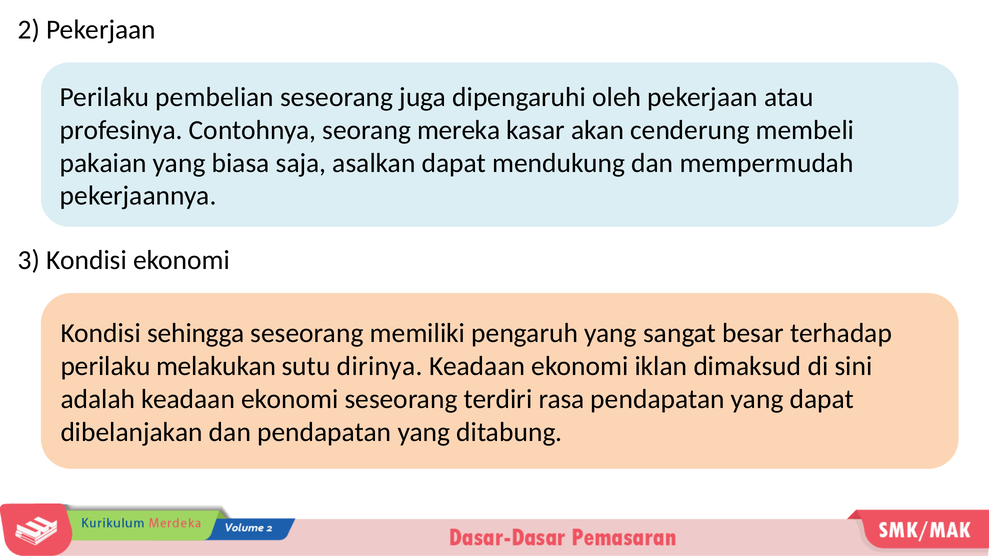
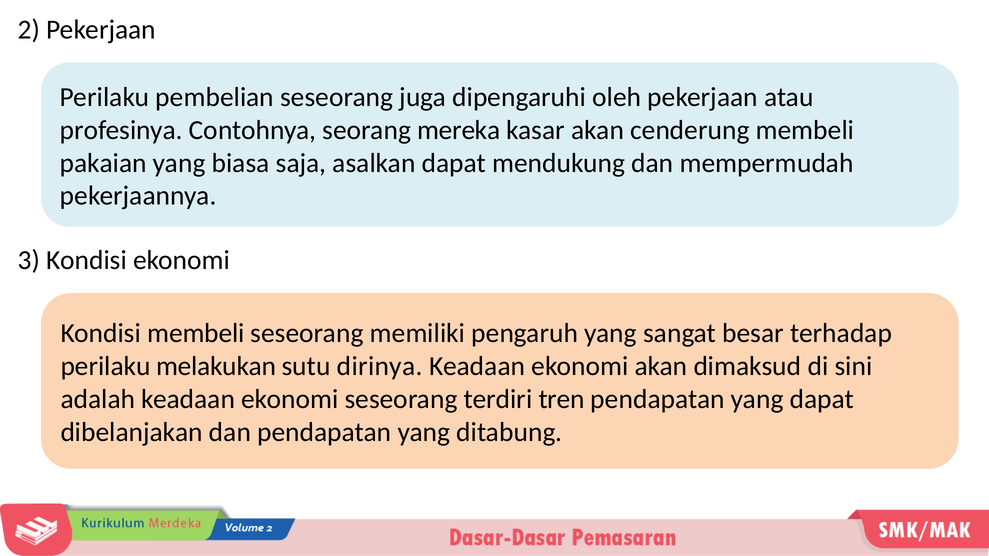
Kondisi sehingga: sehingga -> membeli
ekonomi iklan: iklan -> akan
rasa: rasa -> tren
